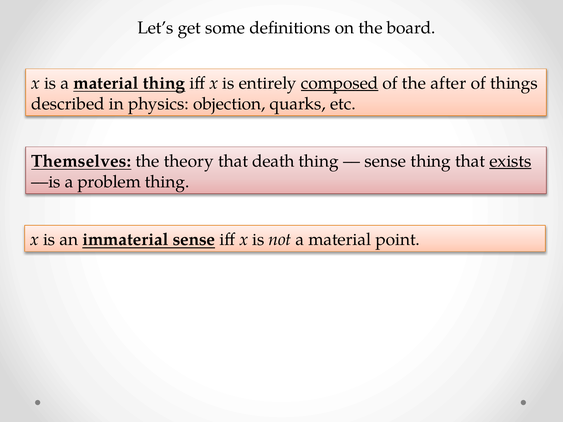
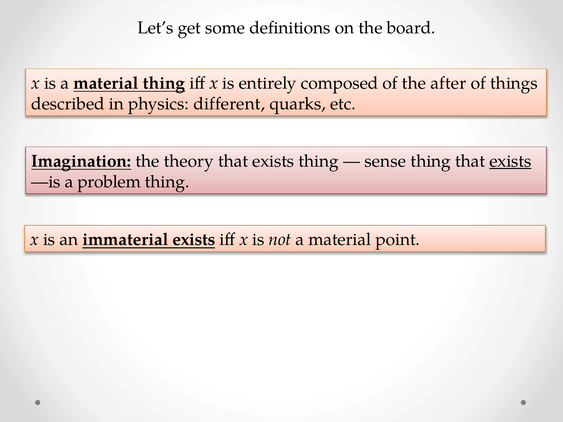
composed underline: present -> none
objection: objection -> different
Themselves: Themselves -> Imagination
theory that death: death -> exists
immaterial sense: sense -> exists
